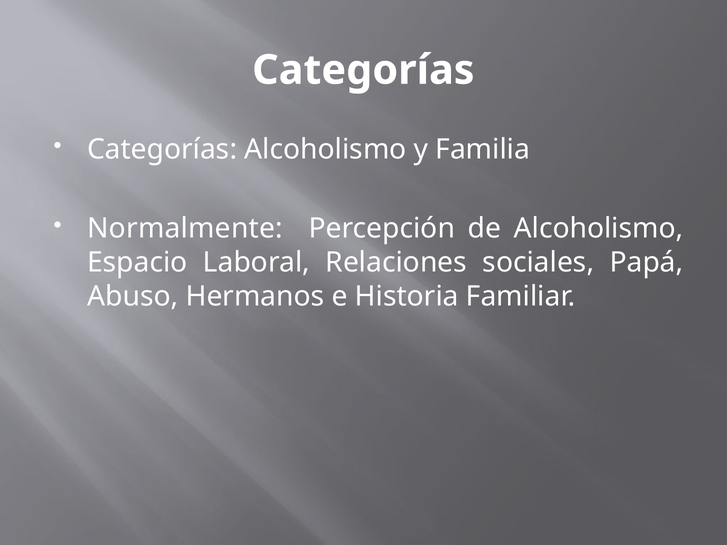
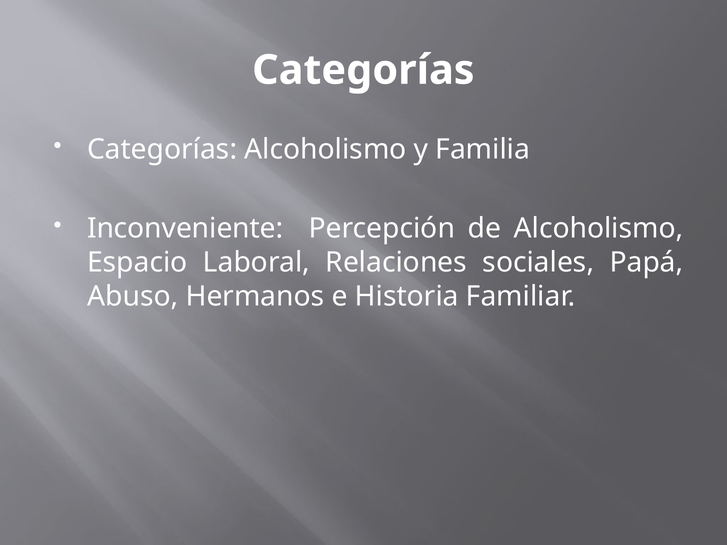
Normalmente: Normalmente -> Inconveniente
